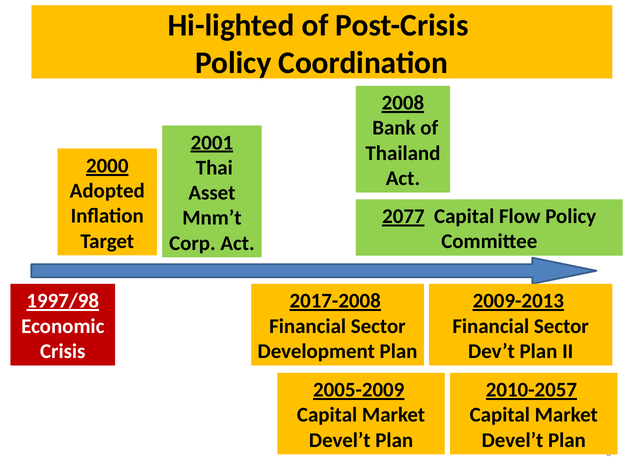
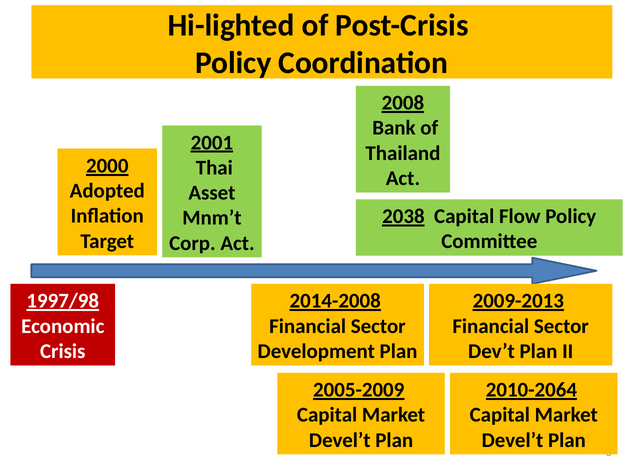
2077: 2077 -> 2038
2017-2008: 2017-2008 -> 2014-2008
2010-2057: 2010-2057 -> 2010-2064
